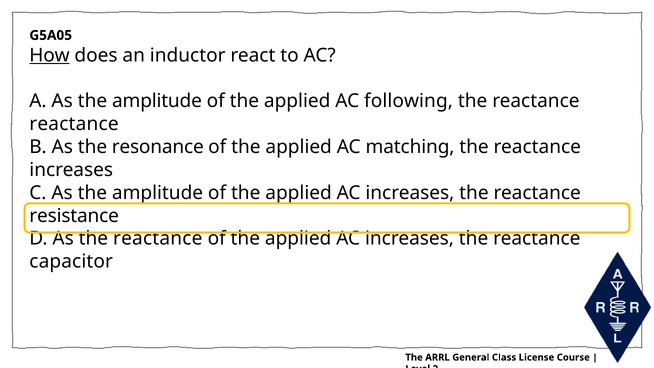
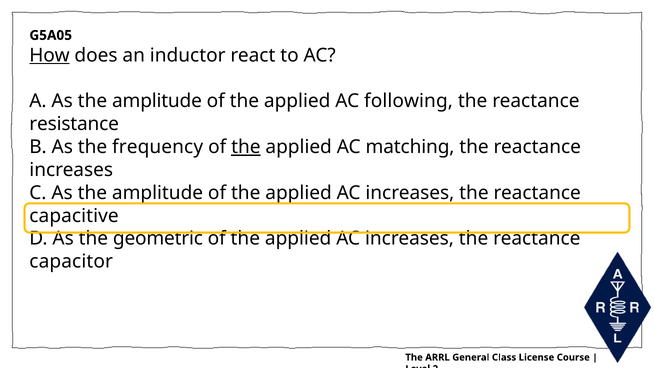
reactance at (74, 124): reactance -> resistance
resonance: resonance -> frequency
the at (246, 147) underline: none -> present
resistance: resistance -> capacitive
As the reactance: reactance -> geometric
